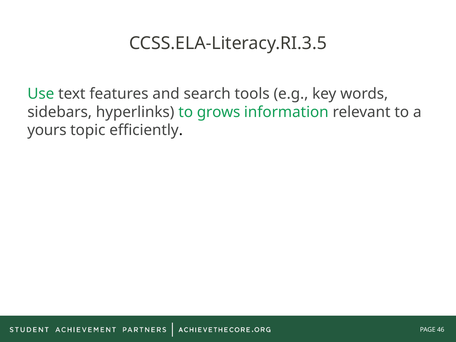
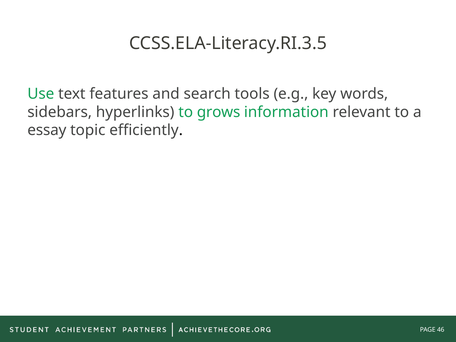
yours: yours -> essay
